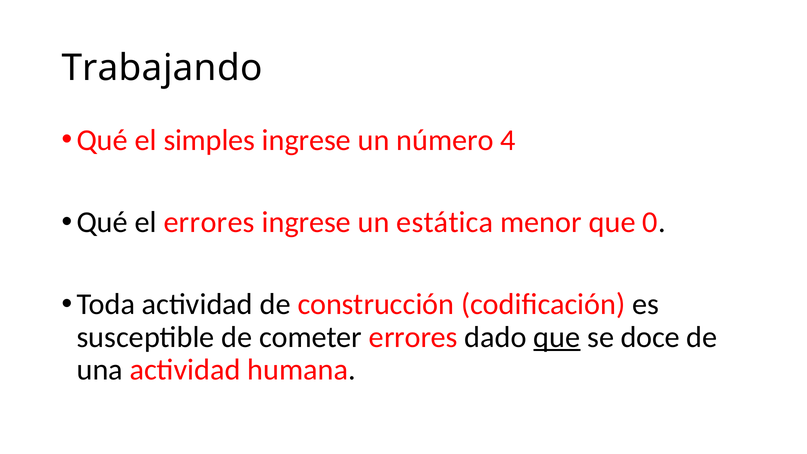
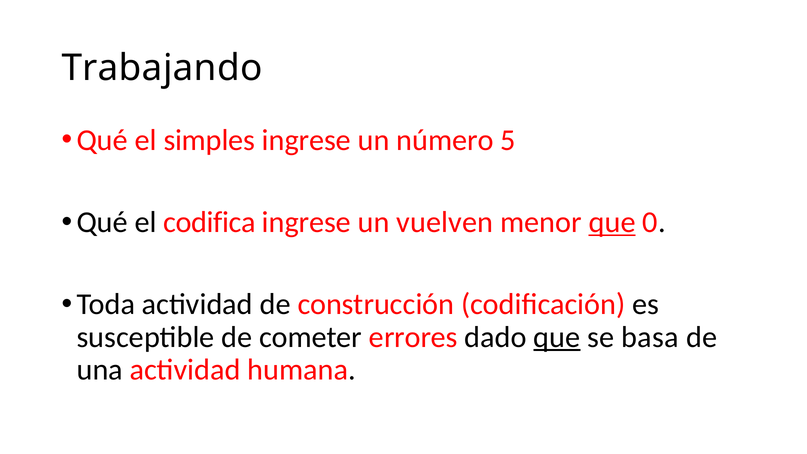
4: 4 -> 5
el errores: errores -> codifica
estática: estática -> vuelven
que at (612, 222) underline: none -> present
doce: doce -> basa
